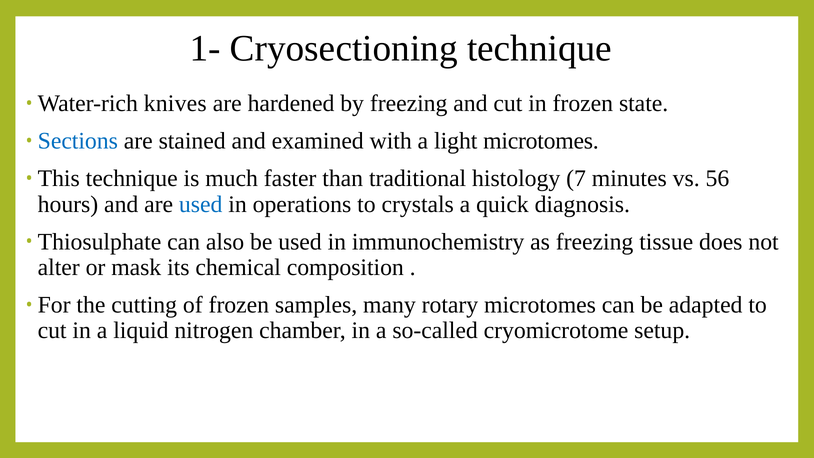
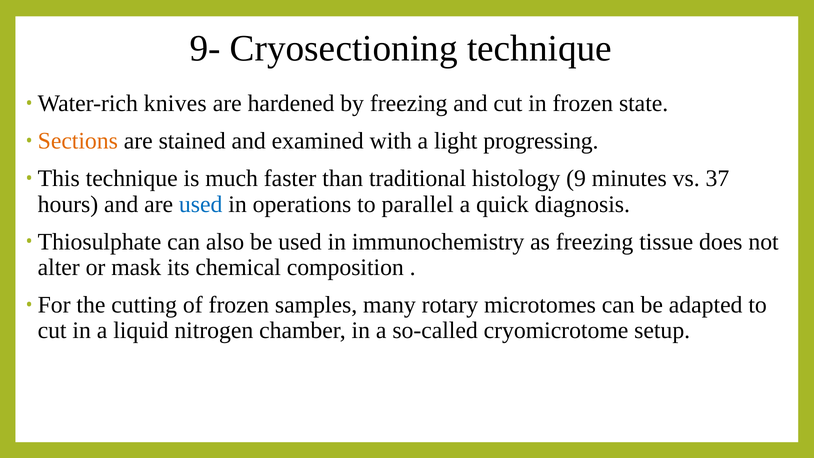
1-: 1- -> 9-
Sections colour: blue -> orange
light microtomes: microtomes -> progressing
7: 7 -> 9
56: 56 -> 37
crystals: crystals -> parallel
